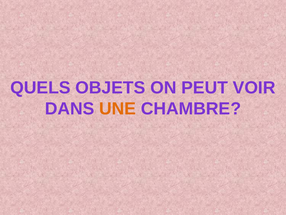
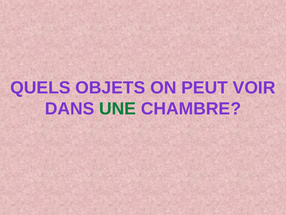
UNE colour: orange -> green
